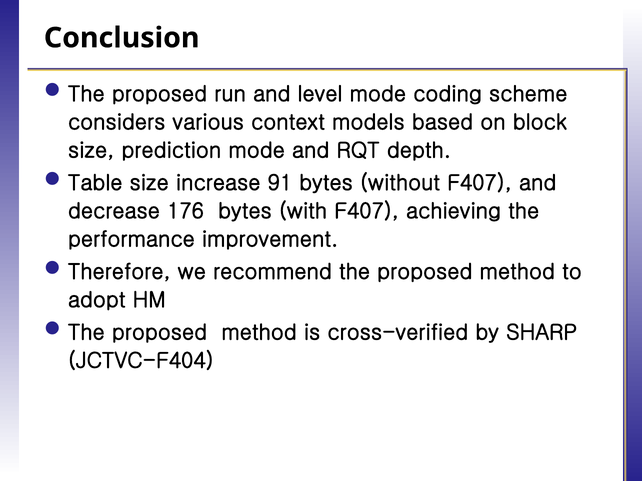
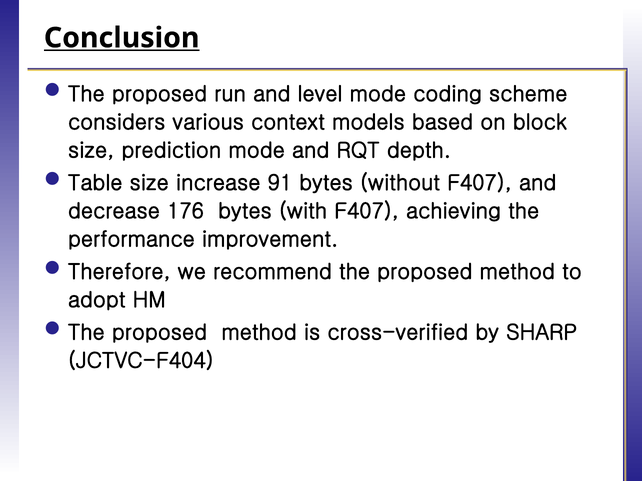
Conclusion underline: none -> present
